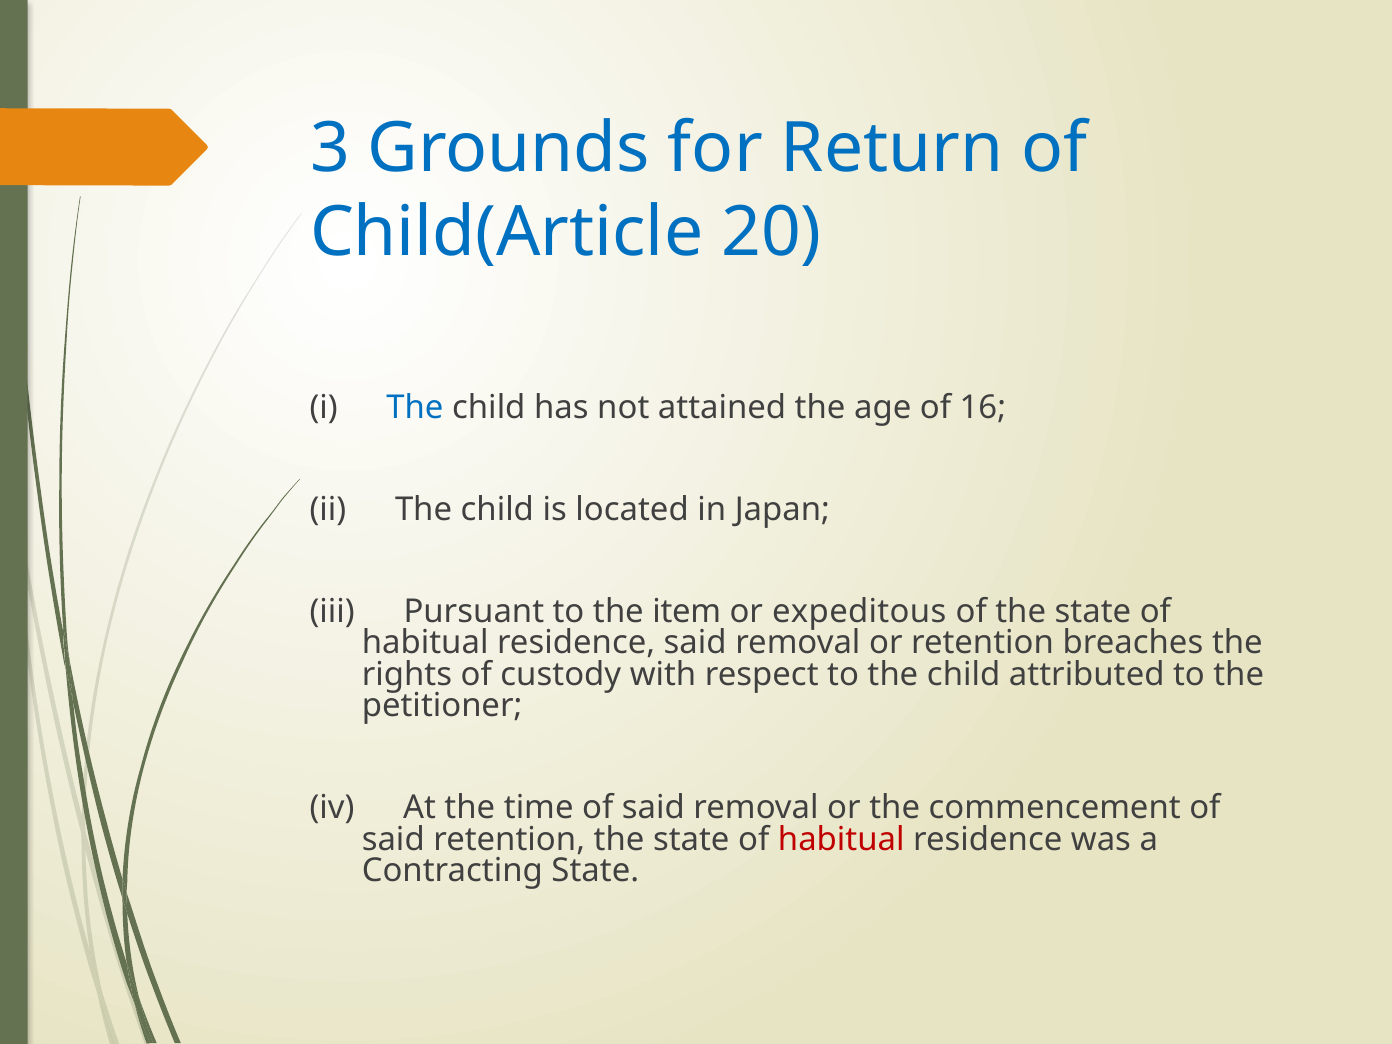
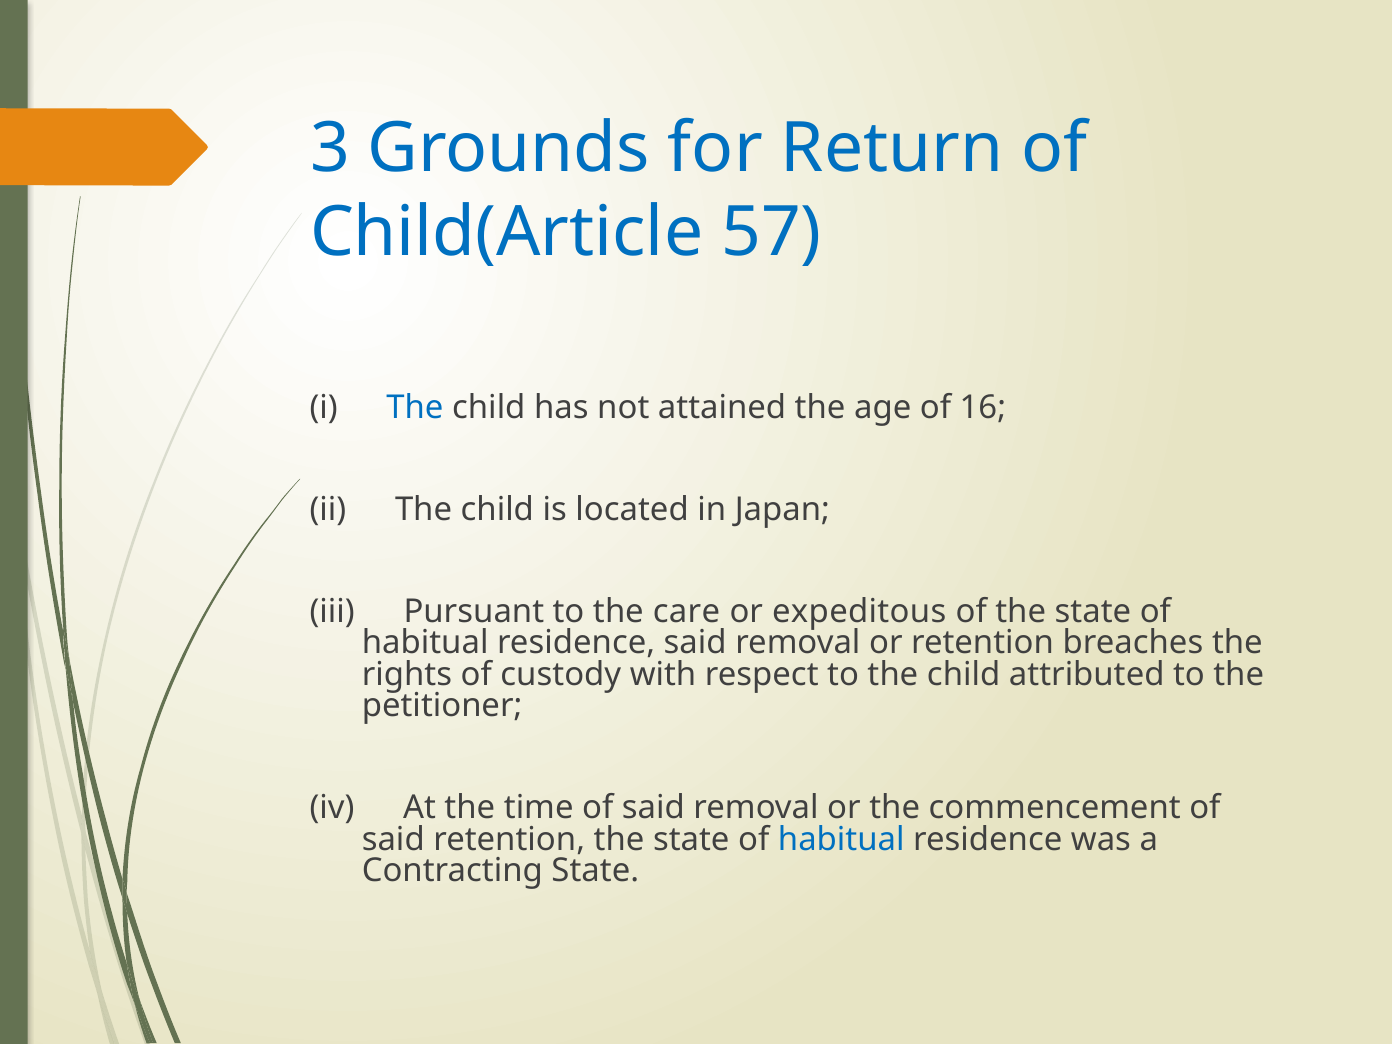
20: 20 -> 57
item: item -> care
habitual at (841, 839) colour: red -> blue
